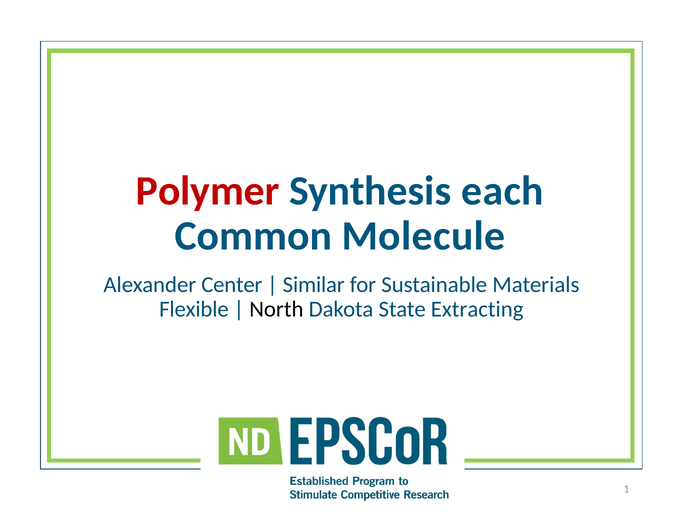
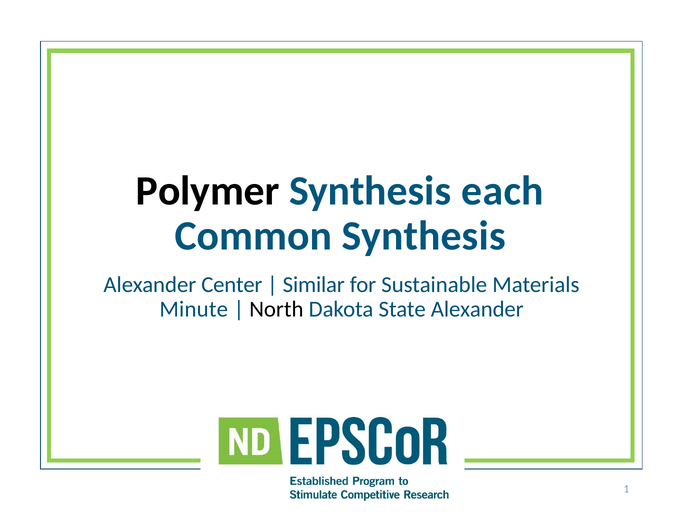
Polymer colour: red -> black
Common Molecule: Molecule -> Synthesis
Flexible: Flexible -> Minute
State Extracting: Extracting -> Alexander
